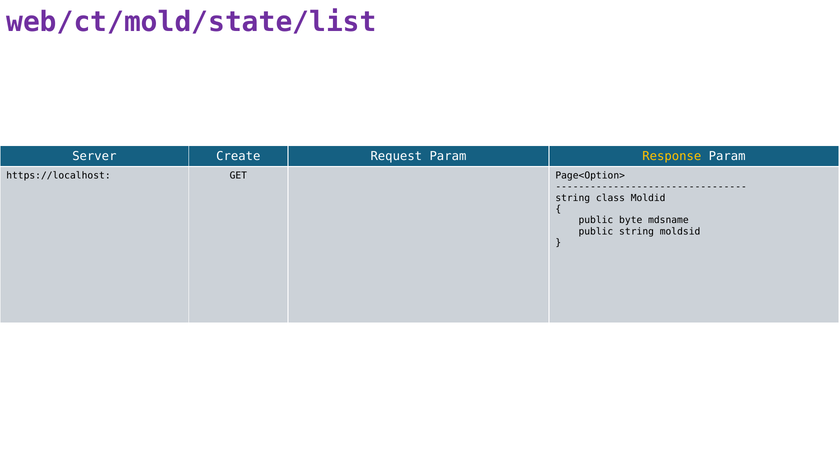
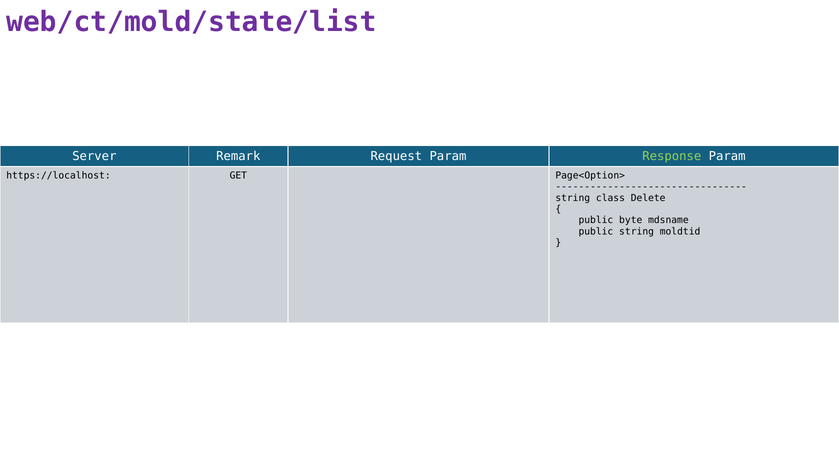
Create: Create -> Remark
Response colour: yellow -> light green
Moldid: Moldid -> Delete
moldsid: moldsid -> moldtid
